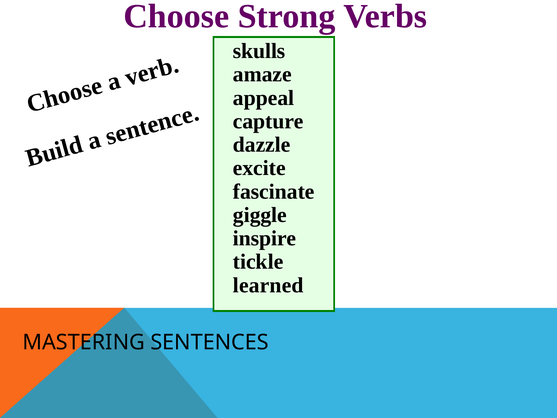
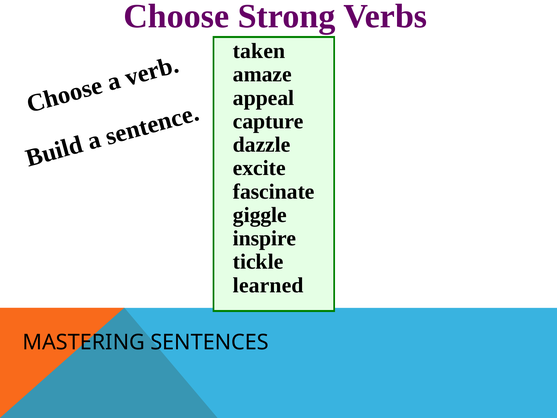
skulls: skulls -> taken
